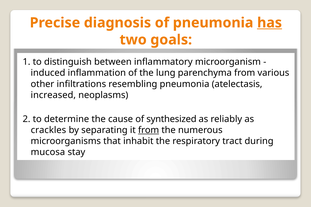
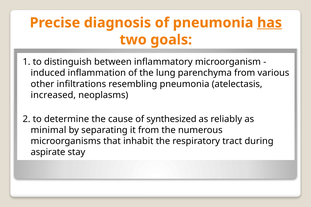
crackles: crackles -> minimal
from at (149, 130) underline: present -> none
mucosa: mucosa -> aspirate
